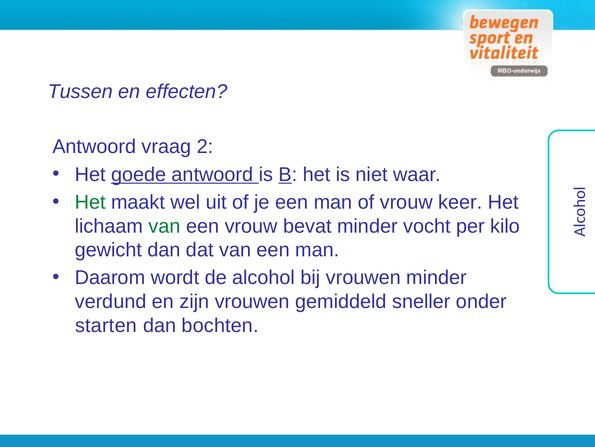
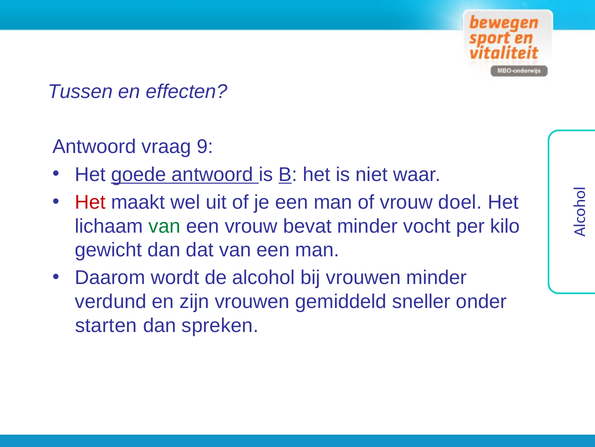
2: 2 -> 9
Het at (90, 202) colour: green -> red
keer: keer -> doel
bochten: bochten -> spreken
